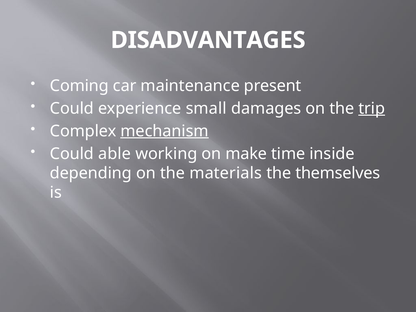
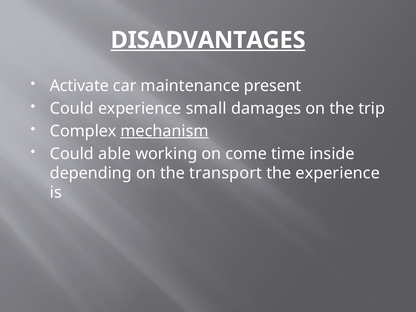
DISADVANTAGES underline: none -> present
Coming: Coming -> Activate
trip underline: present -> none
make: make -> come
materials: materials -> transport
the themselves: themselves -> experience
